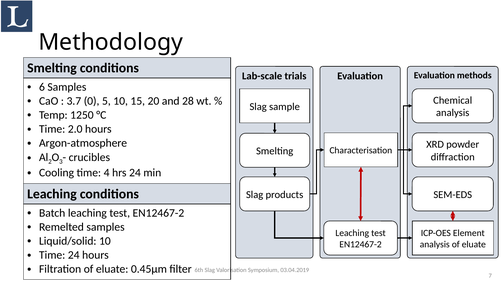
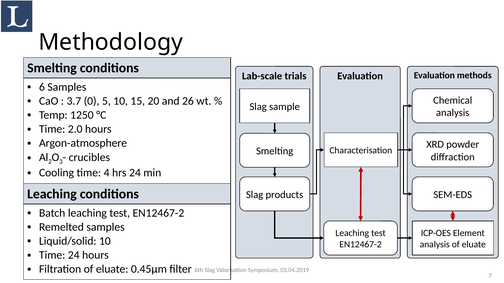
28: 28 -> 26
